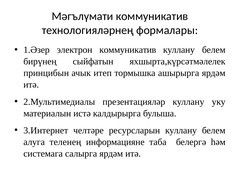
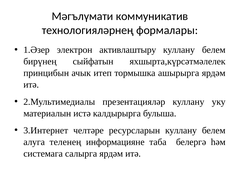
электрон коммуникатив: коммуникатив -> активлаштыру
